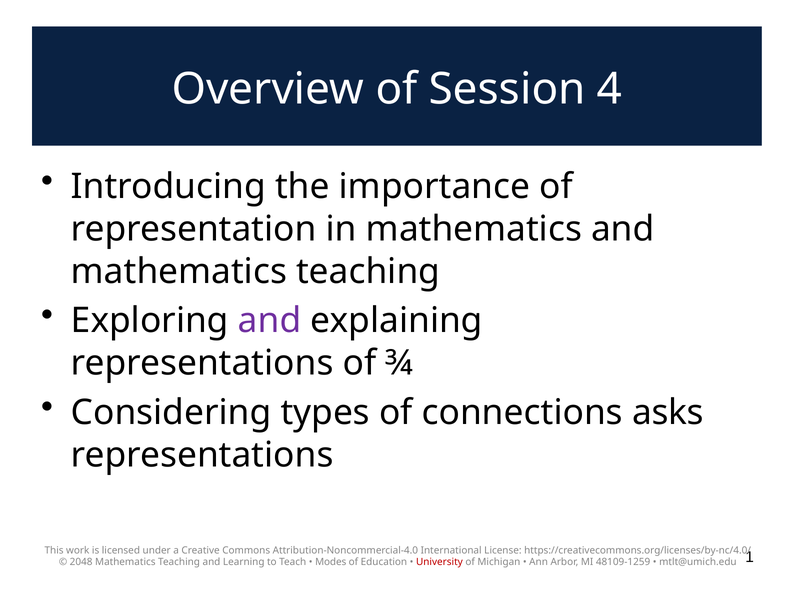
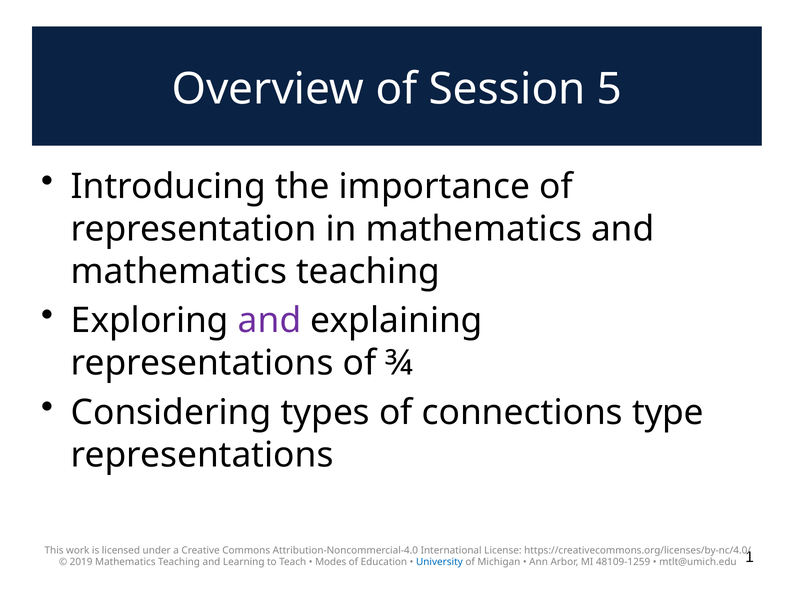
4: 4 -> 5
asks: asks -> type
2048: 2048 -> 2019
University colour: red -> blue
